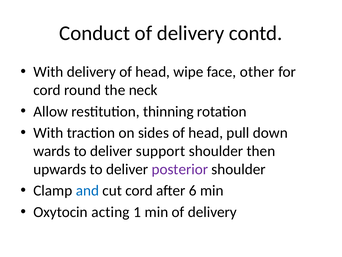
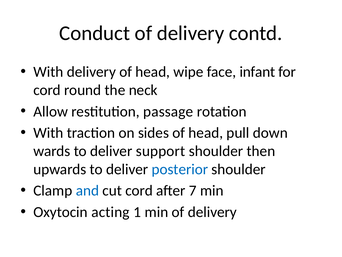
other: other -> infant
thinning: thinning -> passage
posterior colour: purple -> blue
6: 6 -> 7
